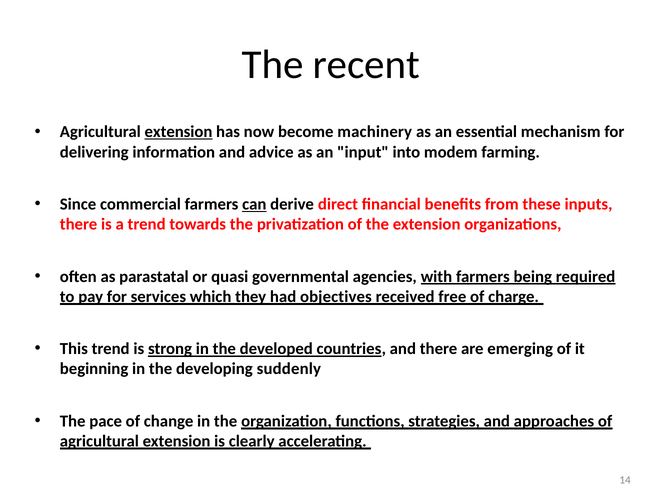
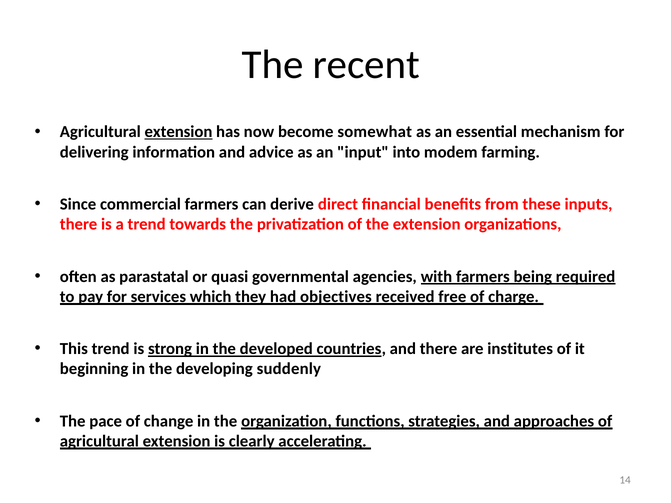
machinery: machinery -> somewhat
can underline: present -> none
emerging: emerging -> institutes
